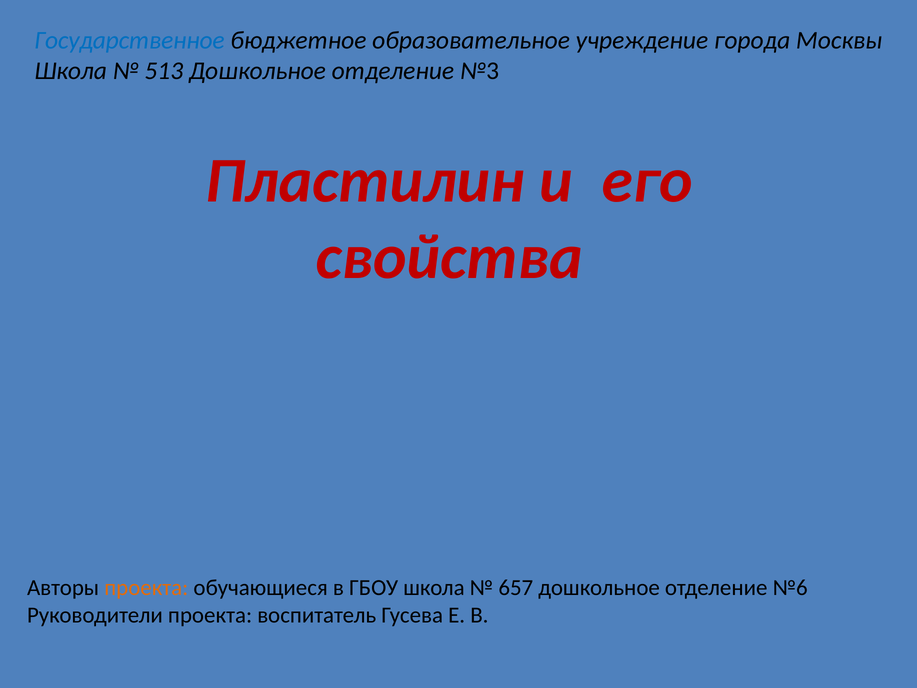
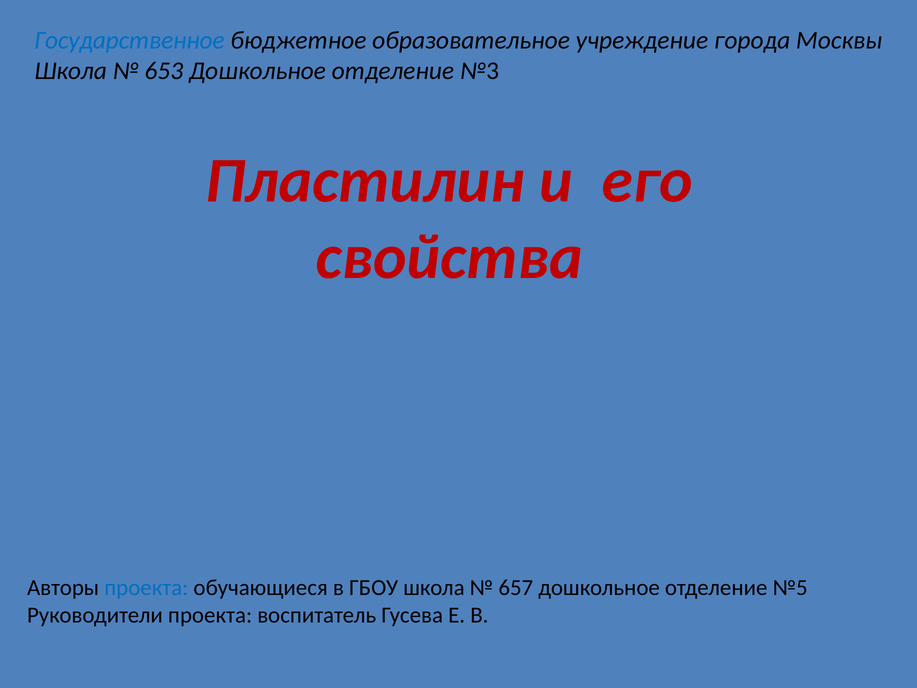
513: 513 -> 653
проекта at (146, 588) colour: orange -> blue
№6: №6 -> №5
